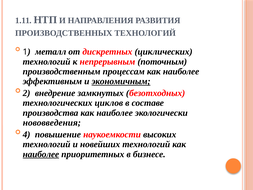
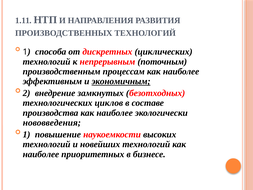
металл: металл -> способа
4 at (27, 134): 4 -> 1
наиболее at (41, 154) underline: present -> none
